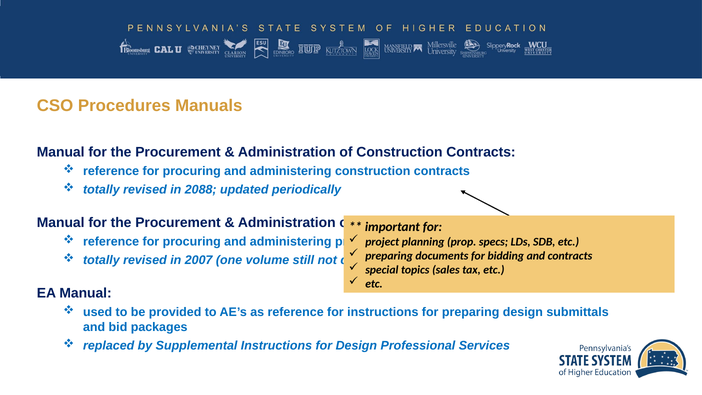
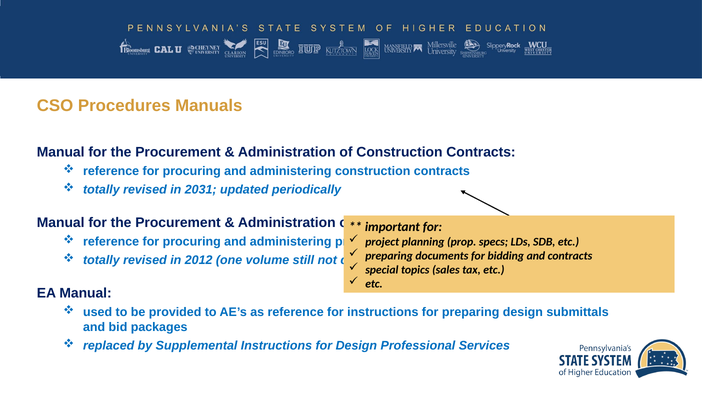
2088: 2088 -> 2031
2007: 2007 -> 2012
